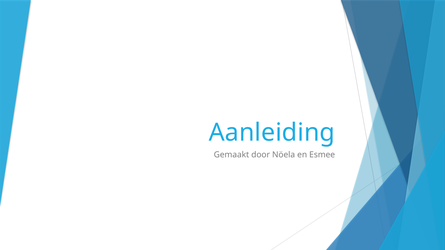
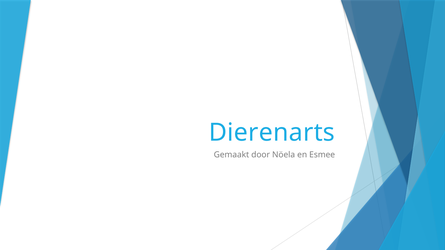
Aanleiding: Aanleiding -> Dierenarts
